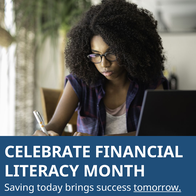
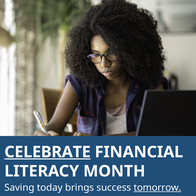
CELEBRATE underline: none -> present
